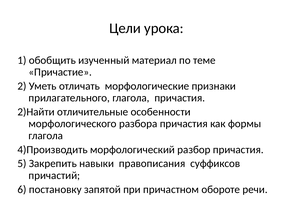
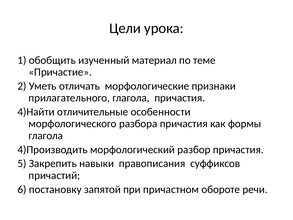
2)Найти: 2)Найти -> 4)Найти
